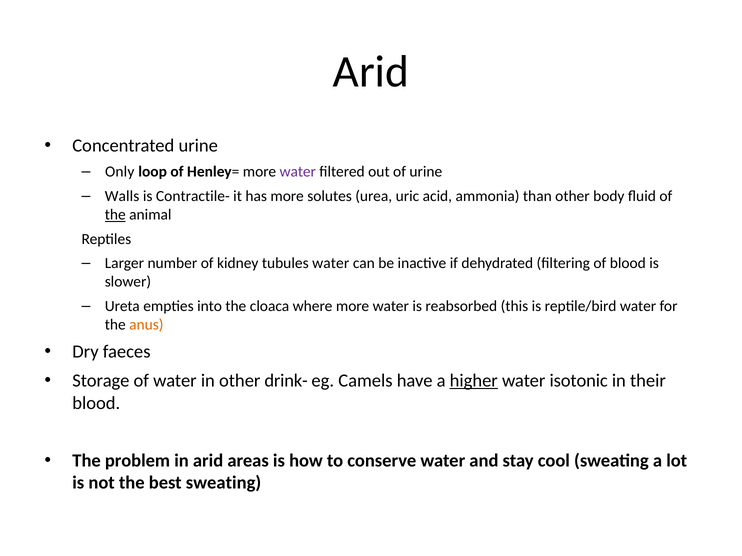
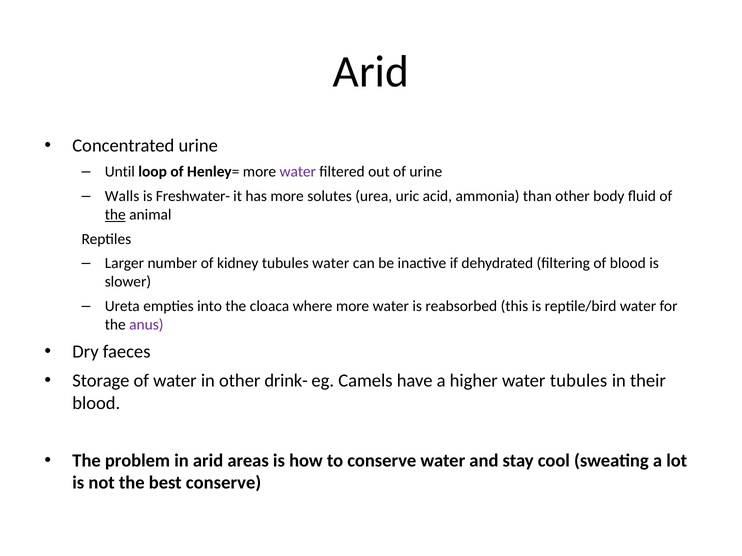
Only: Only -> Until
Contractile-: Contractile- -> Freshwater-
anus colour: orange -> purple
higher underline: present -> none
water isotonic: isotonic -> tubules
best sweating: sweating -> conserve
